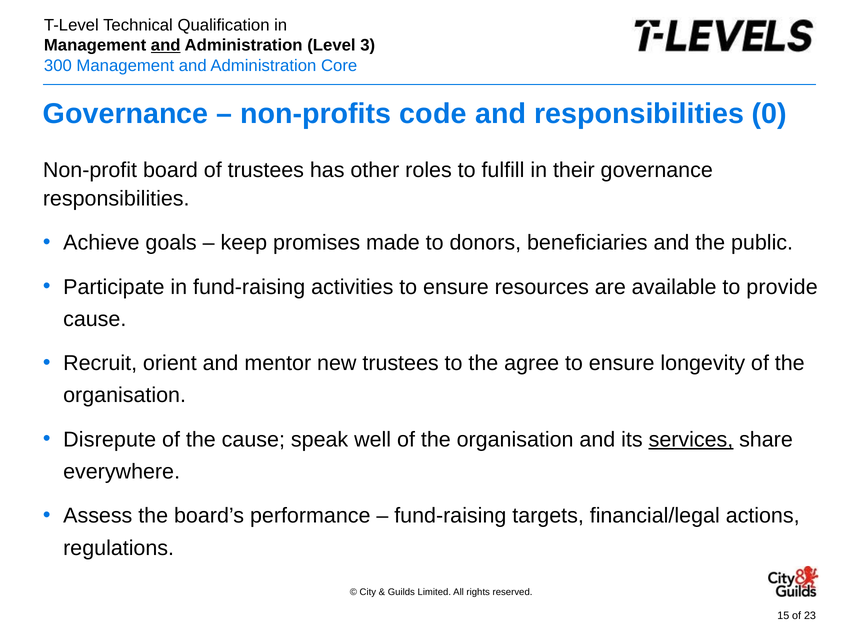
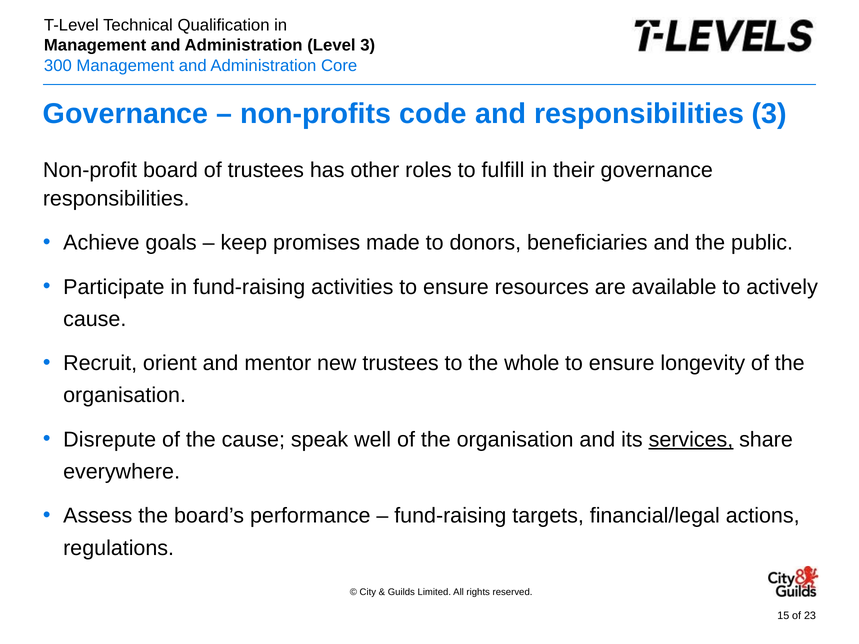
and at (166, 45) underline: present -> none
responsibilities 0: 0 -> 3
provide: provide -> actively
agree: agree -> whole
